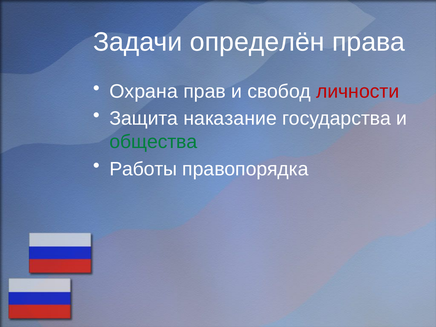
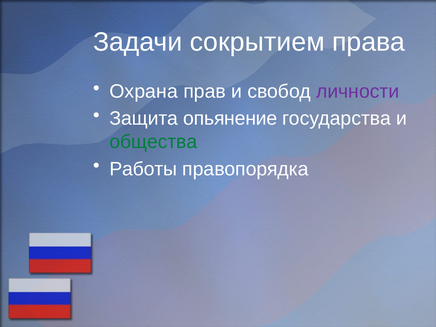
определён: определён -> сокрытием
личности colour: red -> purple
наказание: наказание -> опьянение
